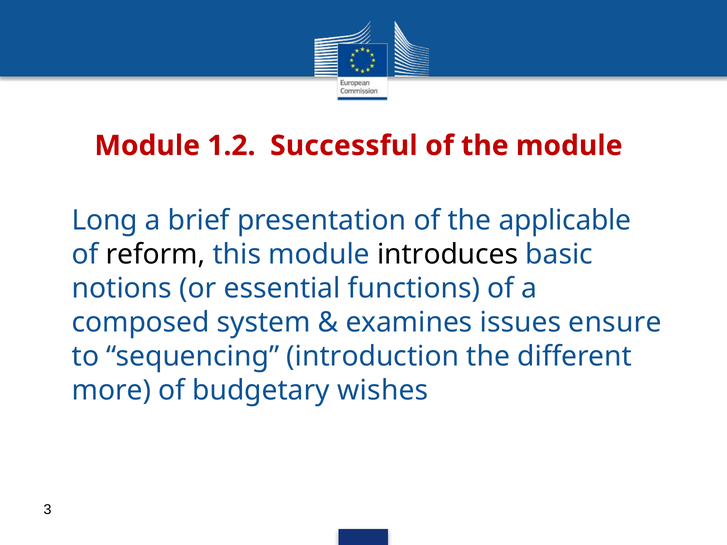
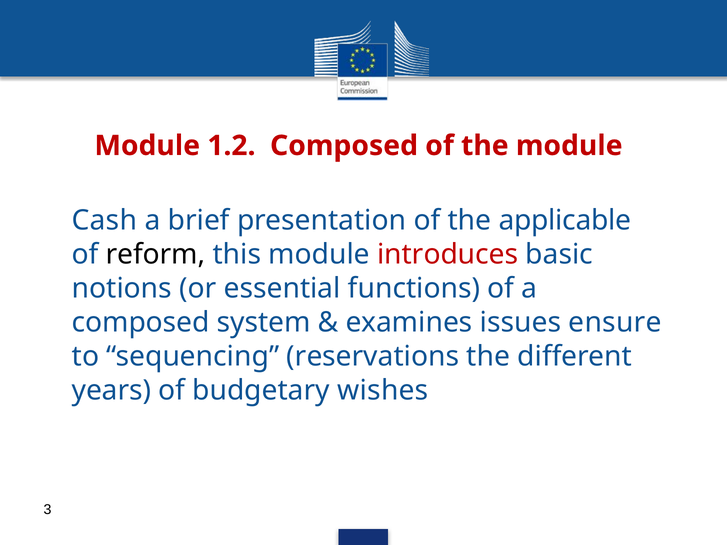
1.2 Successful: Successful -> Composed
Long: Long -> Cash
introduces colour: black -> red
introduction: introduction -> reservations
more: more -> years
